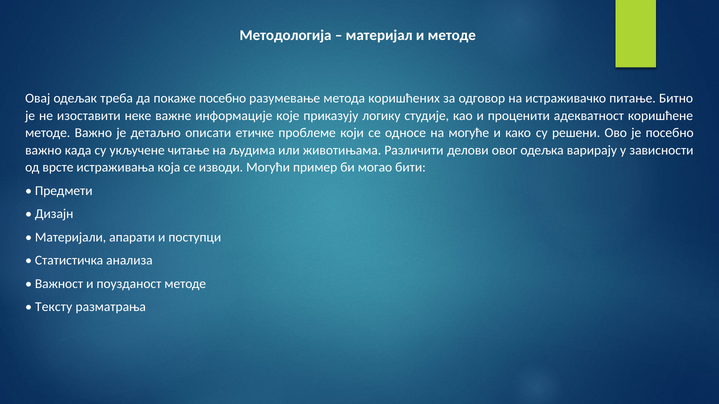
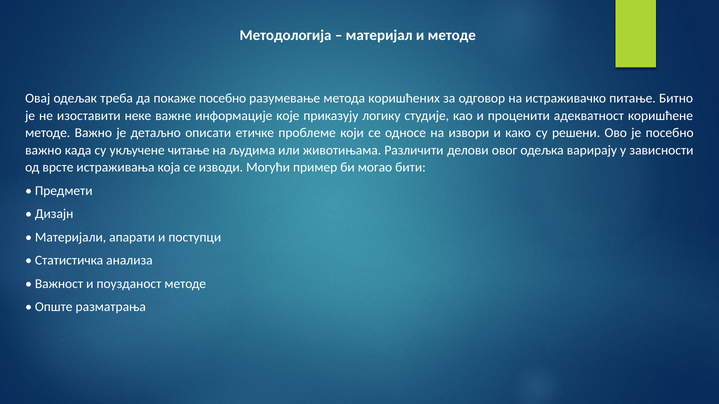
могуће: могуће -> извори
Тексту: Тексту -> Опште
